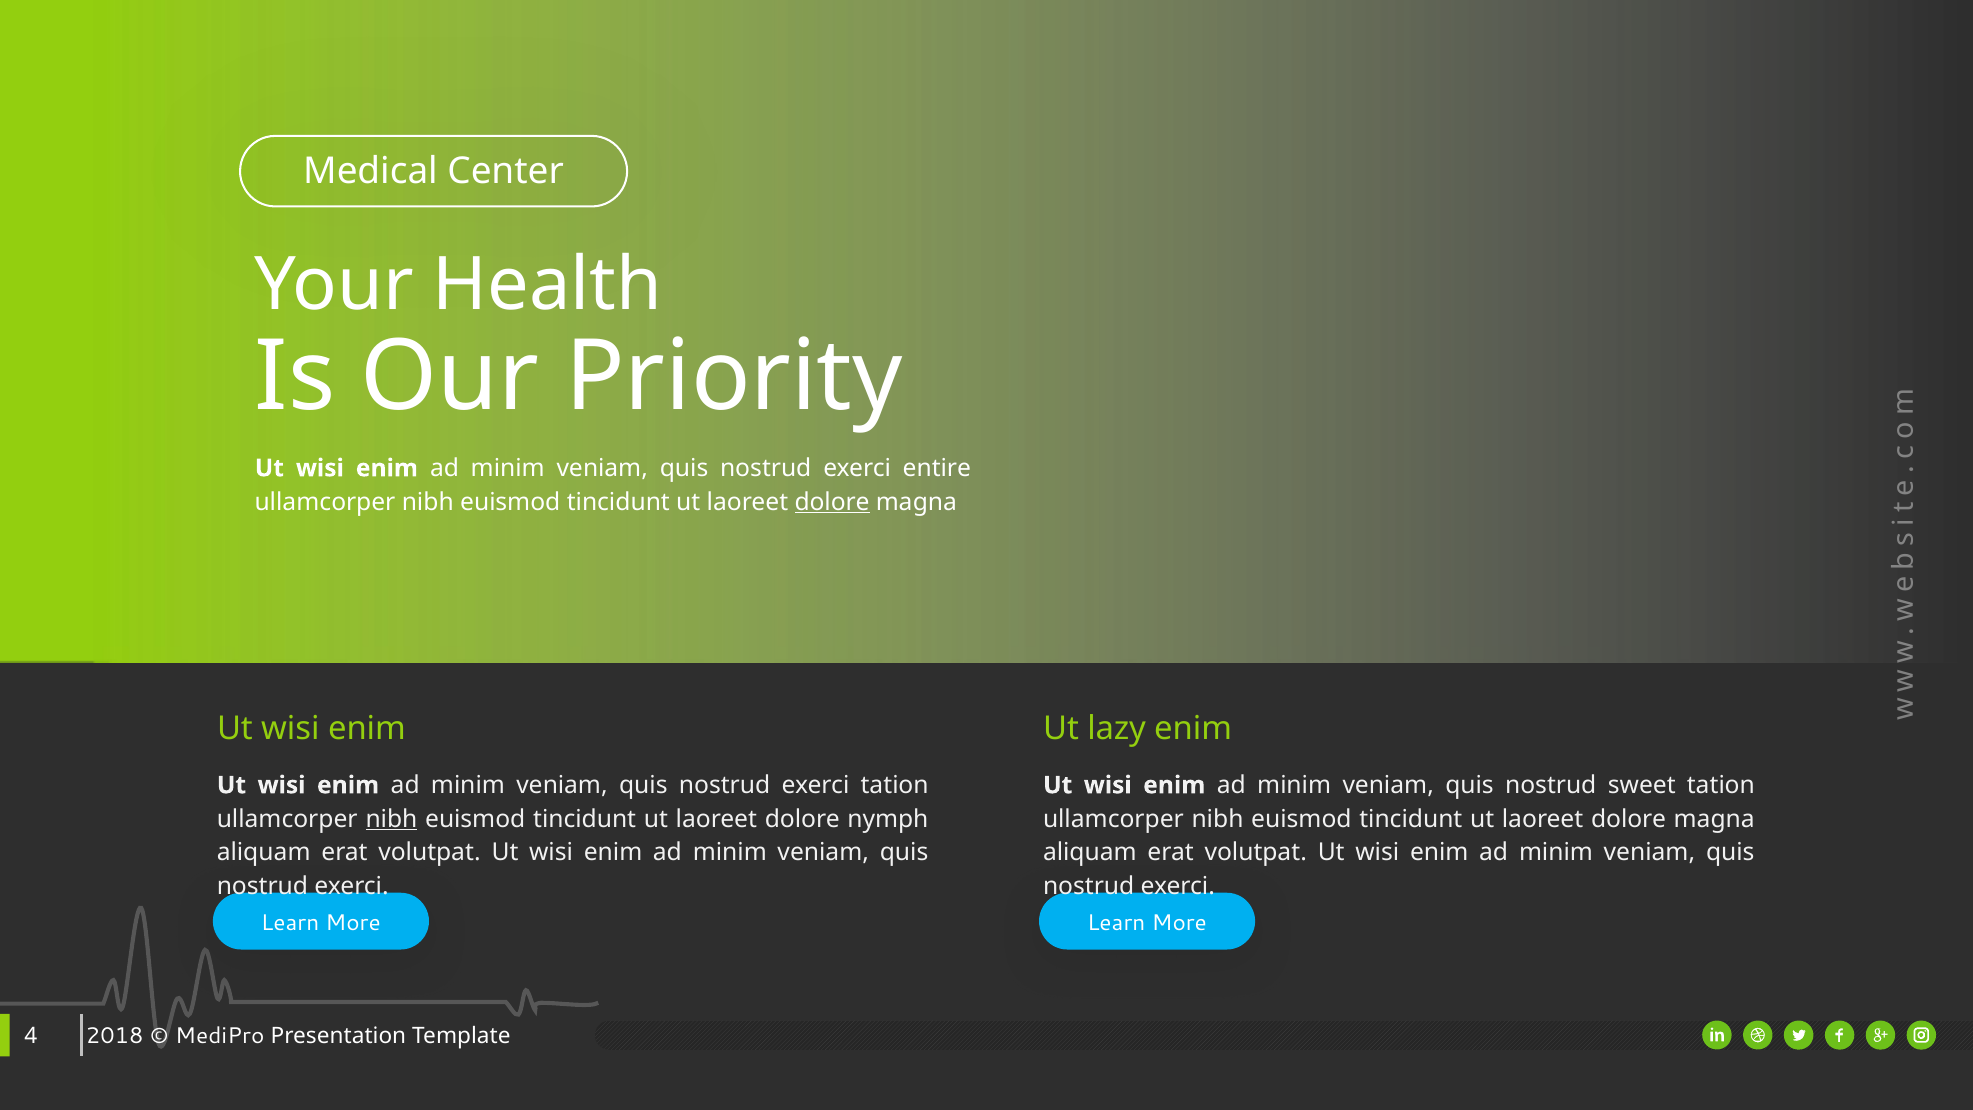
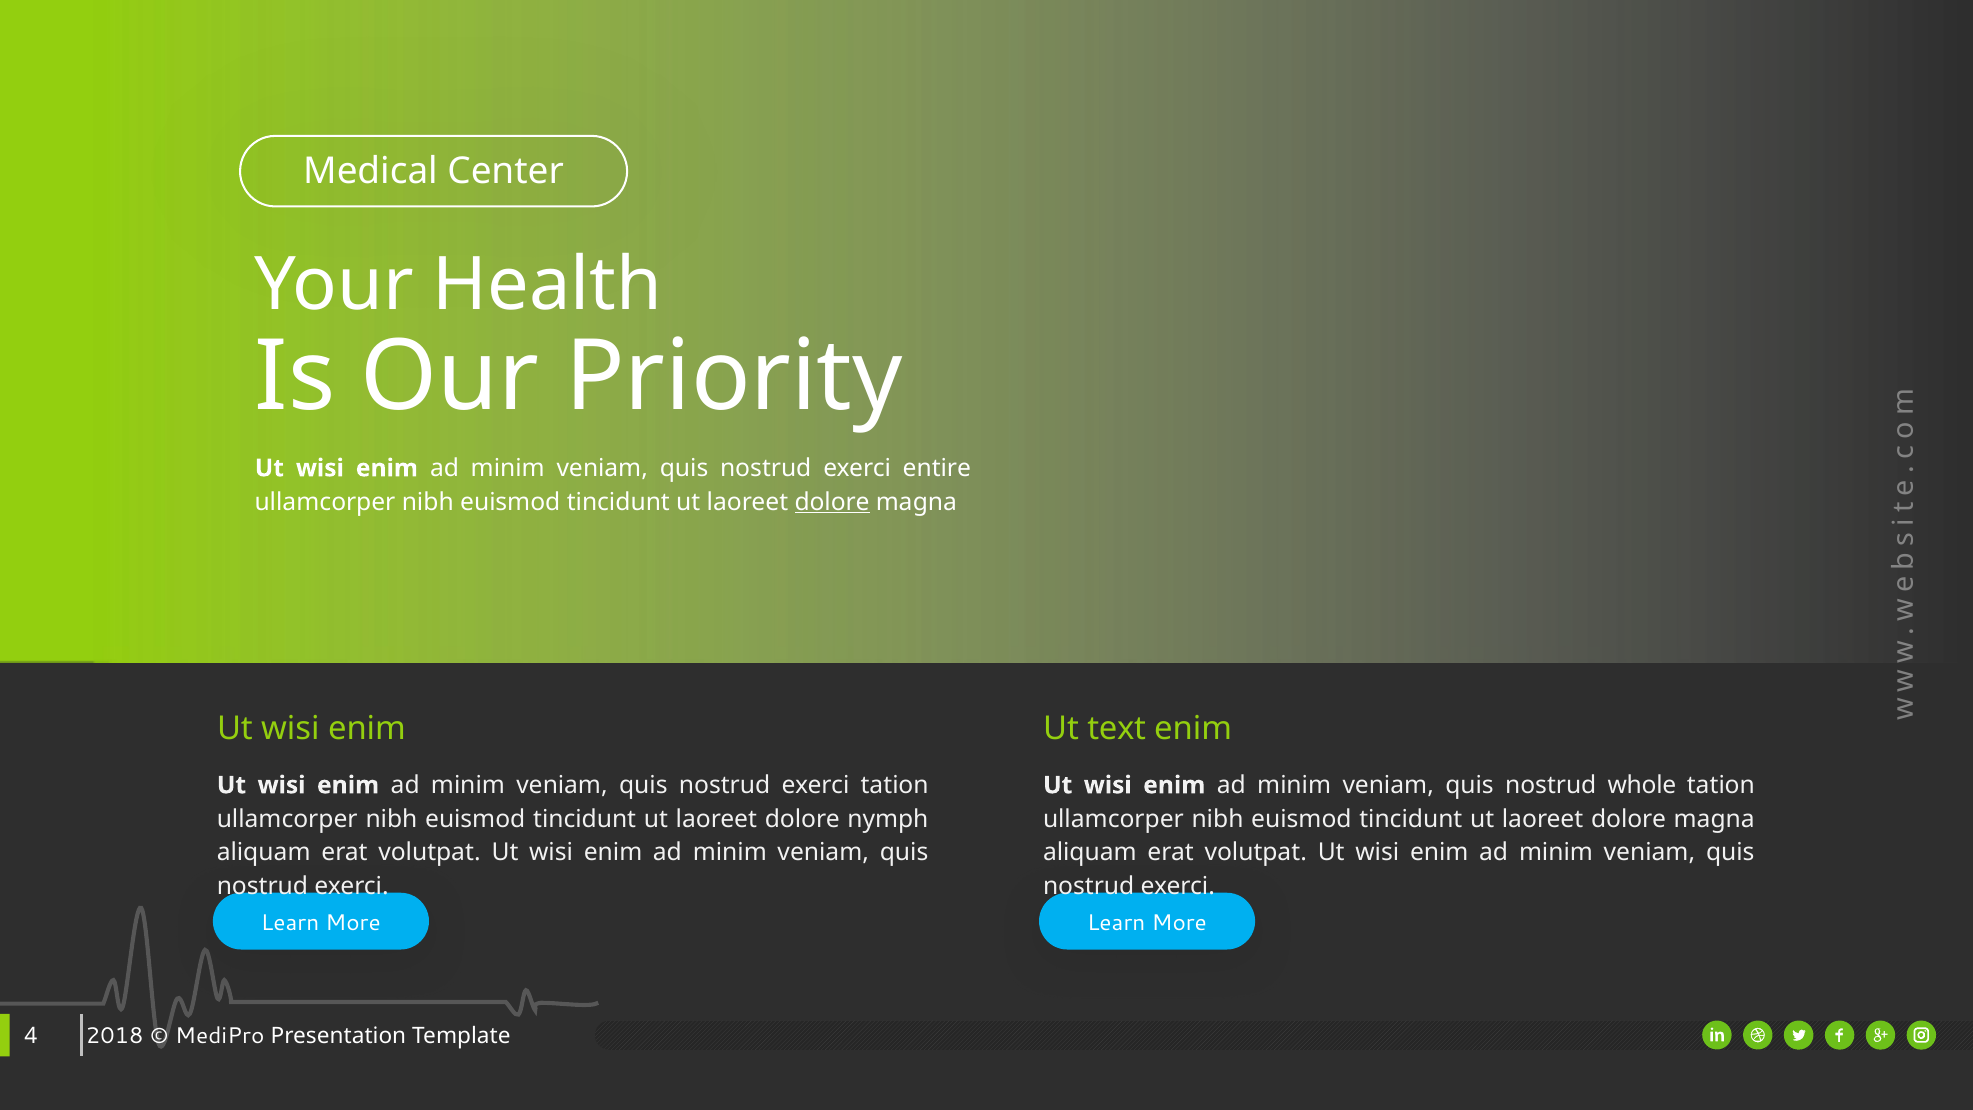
lazy: lazy -> text
sweet: sweet -> whole
nibh at (391, 819) underline: present -> none
